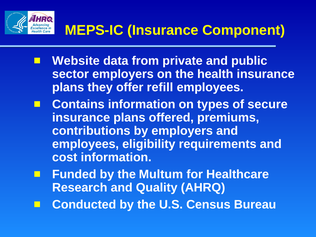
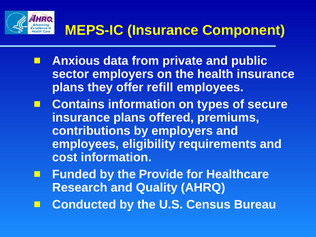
Website: Website -> Anxious
Multum: Multum -> Provide
